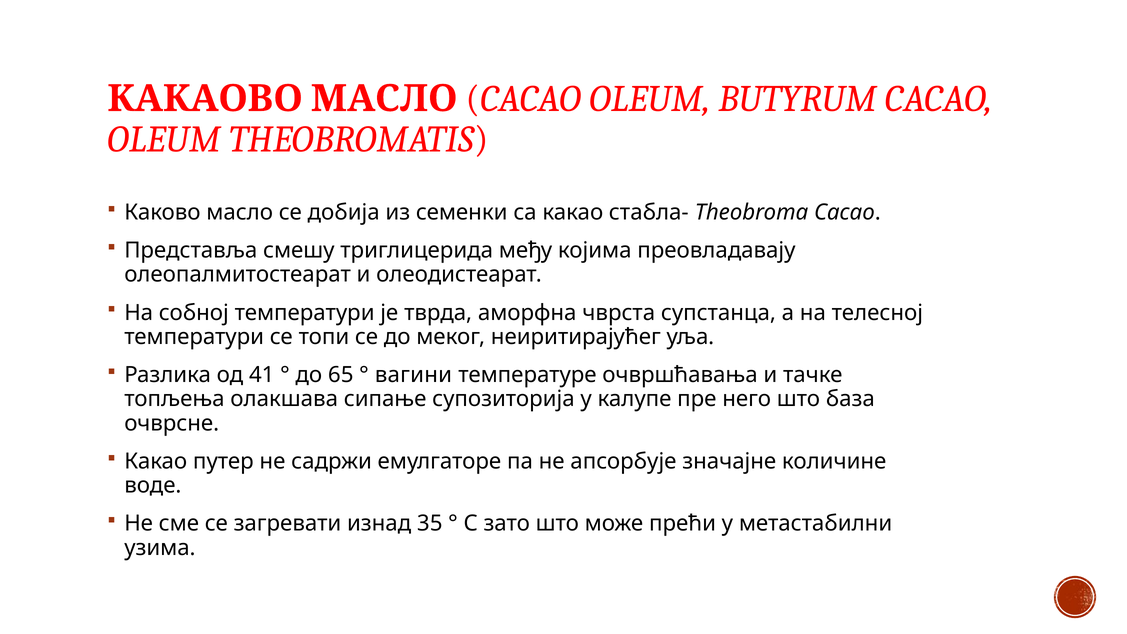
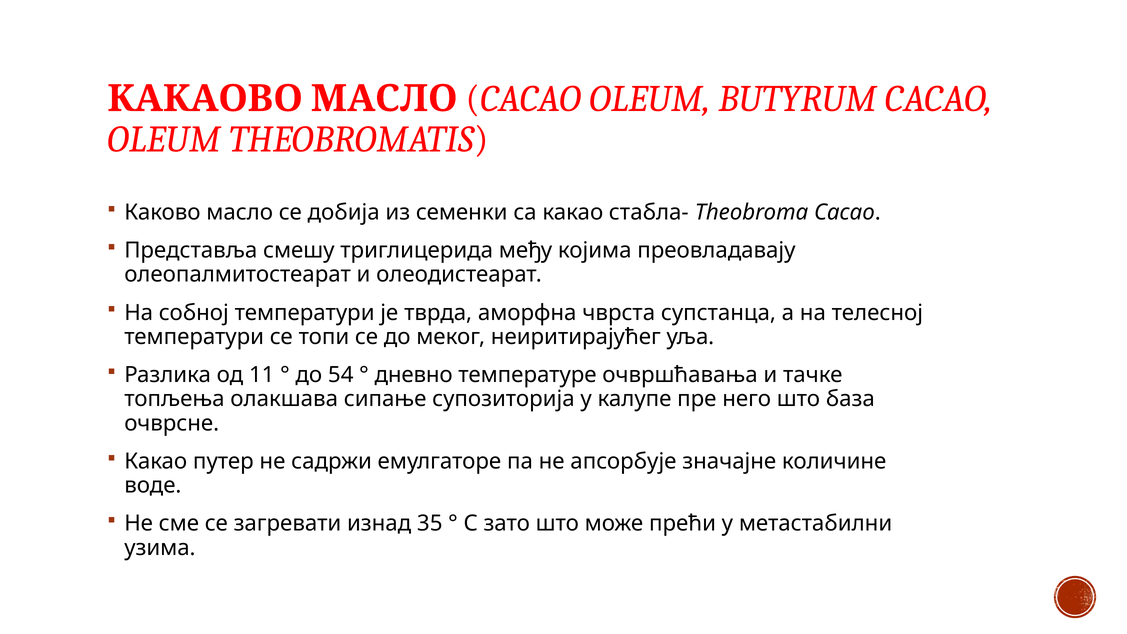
41: 41 -> 11
65: 65 -> 54
вагини: вагини -> дневно
